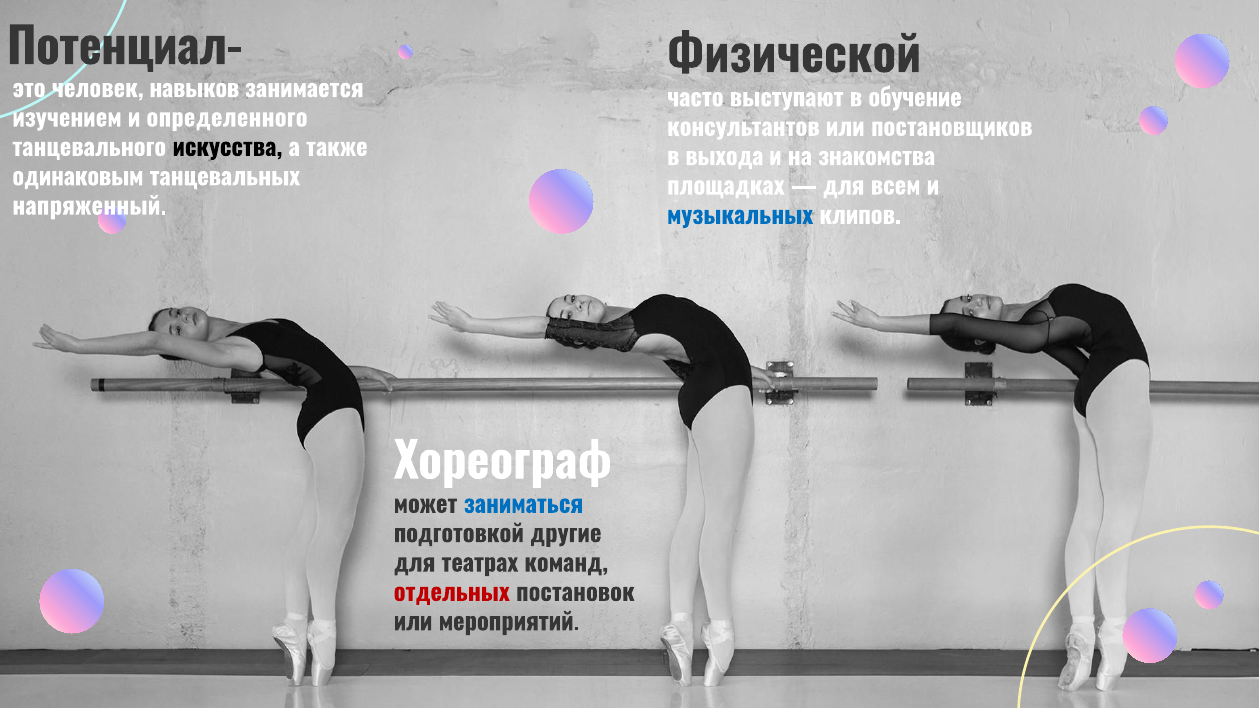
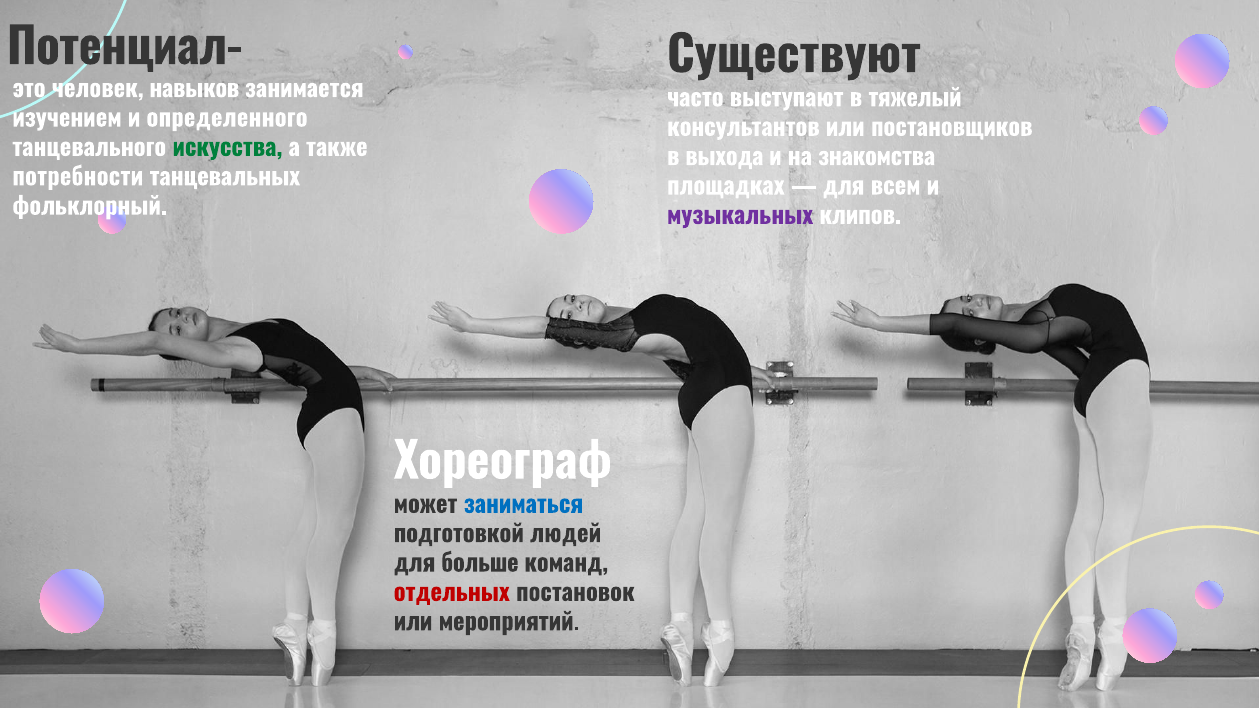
Физической: Физической -> Существуют
обучение: обучение -> тяжелый
искусства colour: black -> green
одинаковым: одинаковым -> потребности
напряженный: напряженный -> фольклорный
музыкальных colour: blue -> purple
другие: другие -> людей
театрах: театрах -> больше
